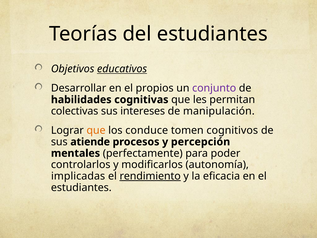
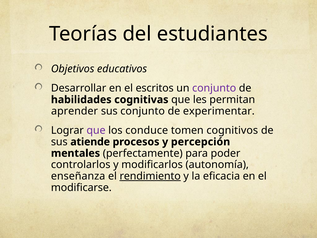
educativos underline: present -> none
propios: propios -> escritos
colectivas: colectivas -> aprender
sus intereses: intereses -> conjunto
manipulación: manipulación -> experimentar
que at (96, 130) colour: orange -> purple
implicadas: implicadas -> enseñanza
estudiantes at (81, 187): estudiantes -> modificarse
